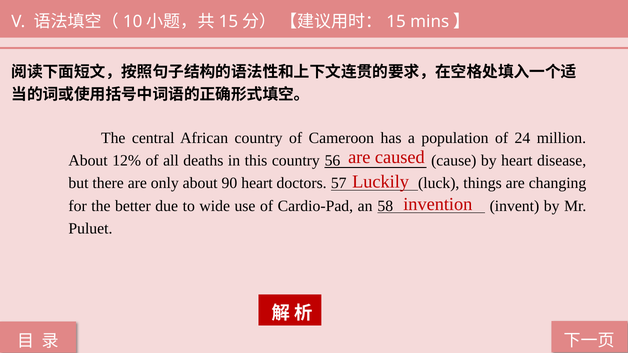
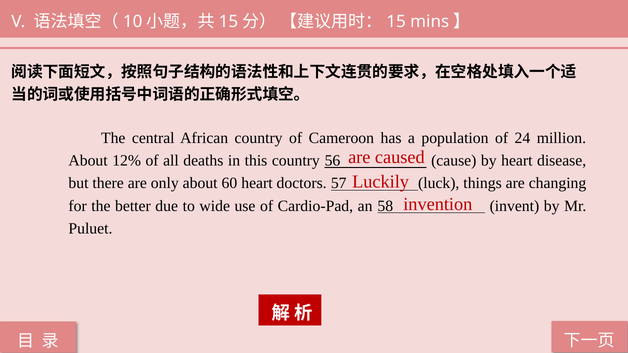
90: 90 -> 60
